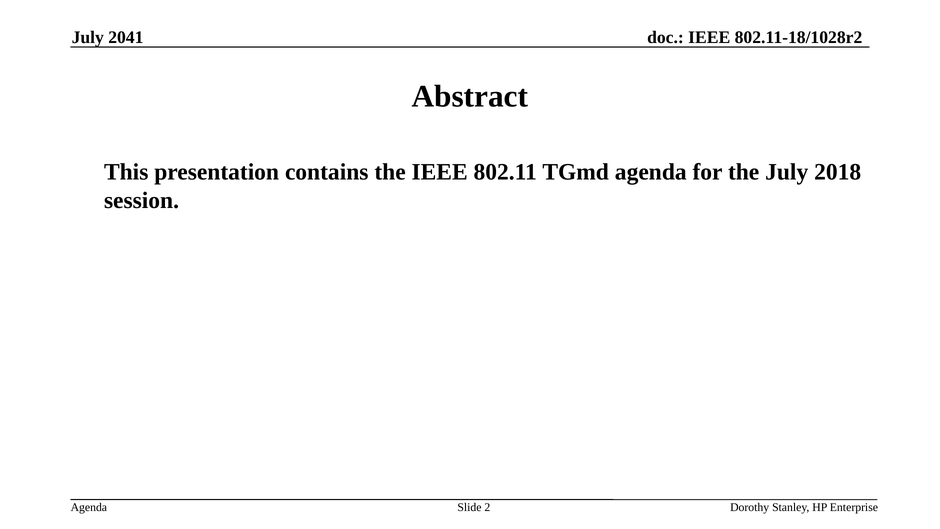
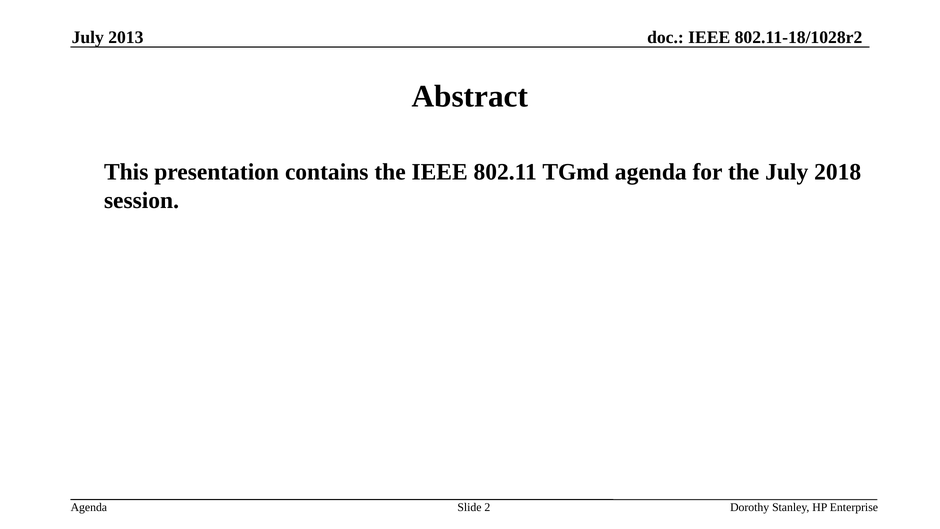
2041: 2041 -> 2013
